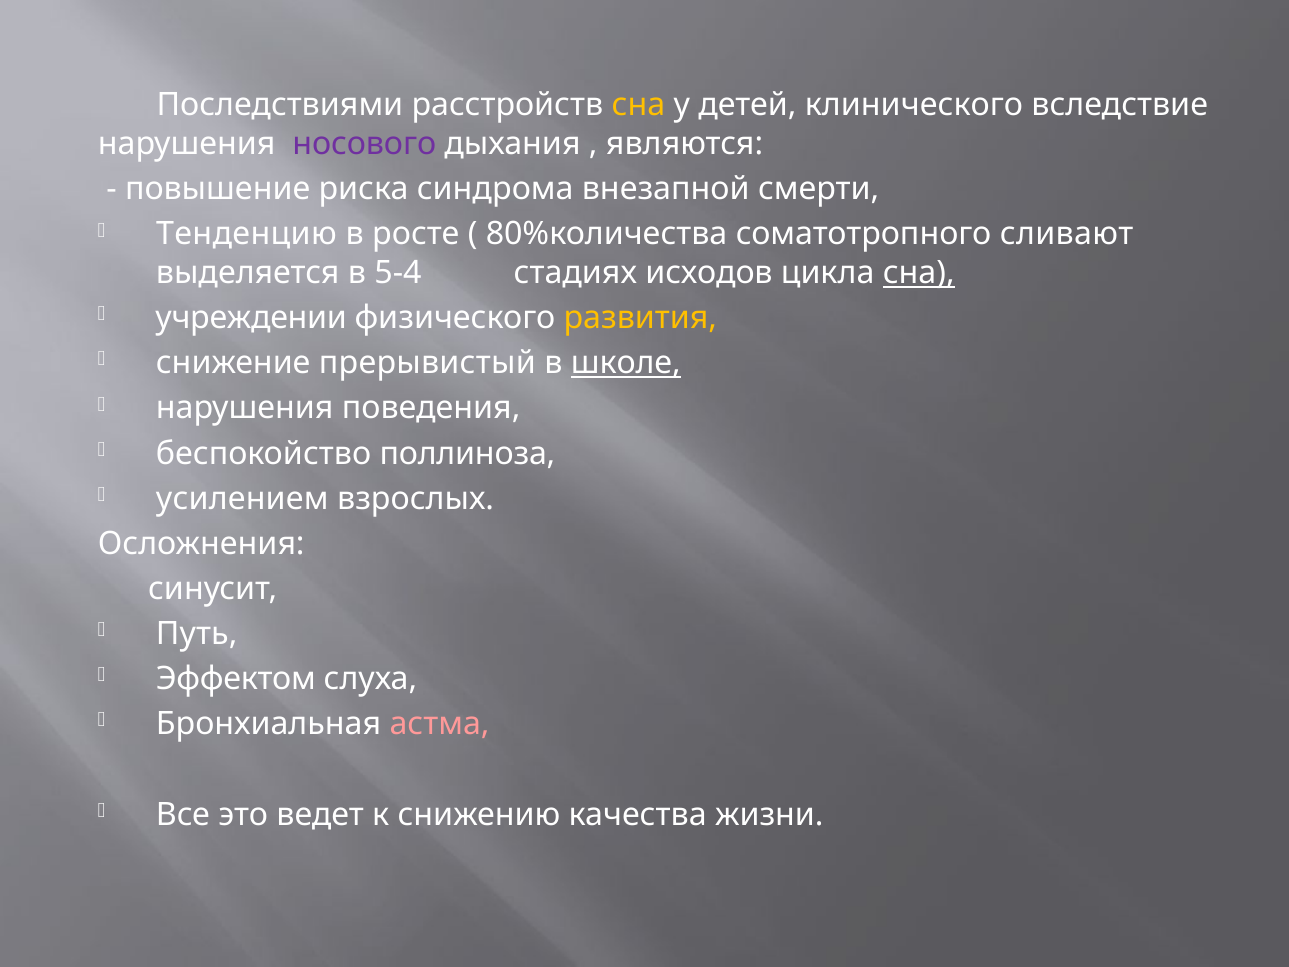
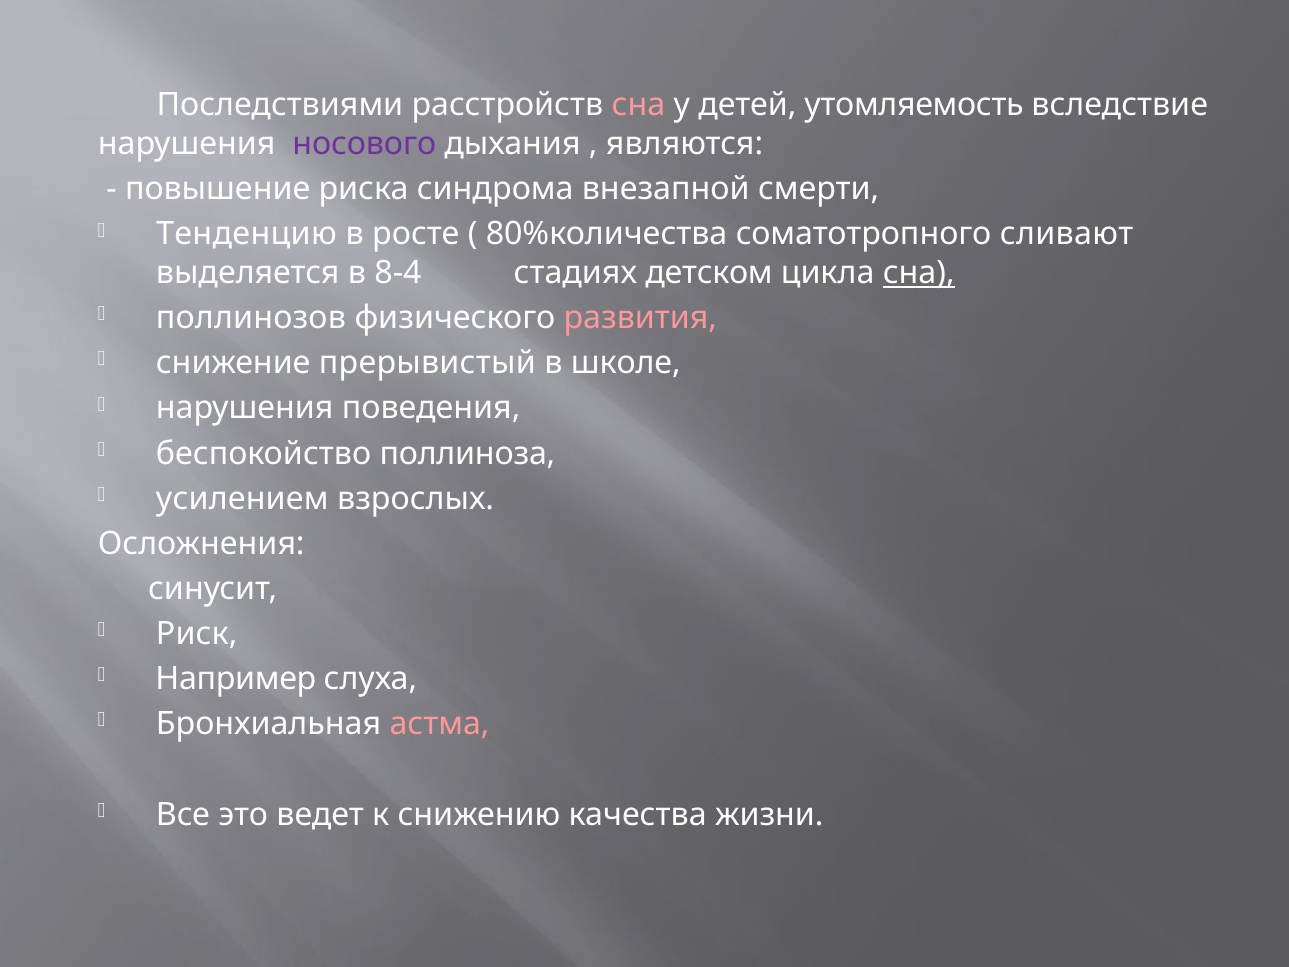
сна at (639, 105) colour: yellow -> pink
клинического: клинического -> утомляемость
5-4: 5-4 -> 8-4
исходов: исходов -> детском
учреждении: учреждении -> поллинозов
развития colour: yellow -> pink
школе underline: present -> none
Путь: Путь -> Риск
Эффектом: Эффектом -> Например
